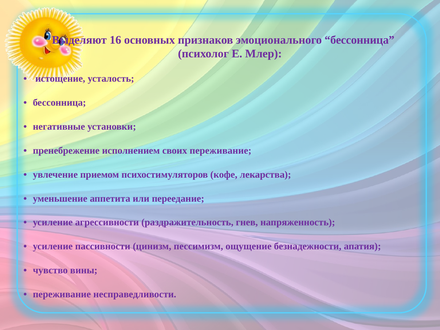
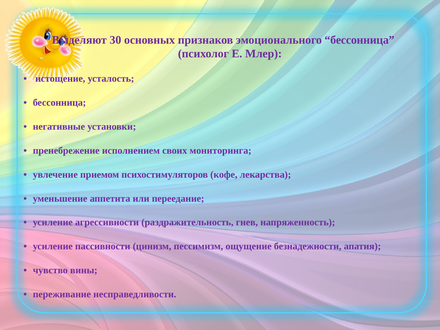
16: 16 -> 30
своих переживание: переживание -> мониторинга
